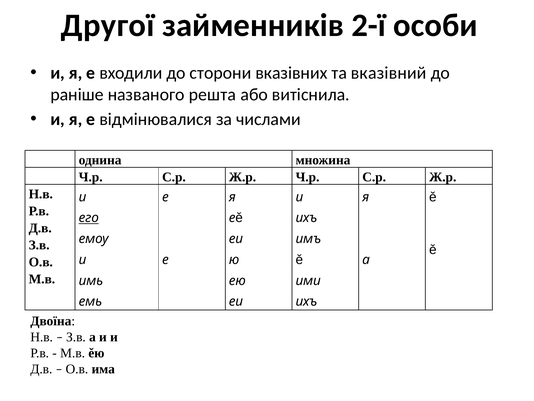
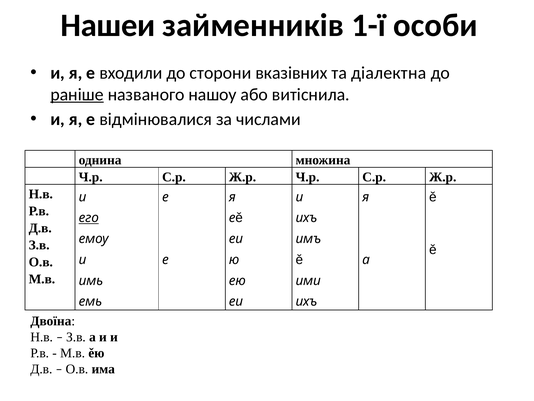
Другої: Другої -> Нашеи
2-ї: 2-ї -> 1-ї
вказівний: вказівний -> діалектна
раніше underline: none -> present
решта: решта -> нашоу
